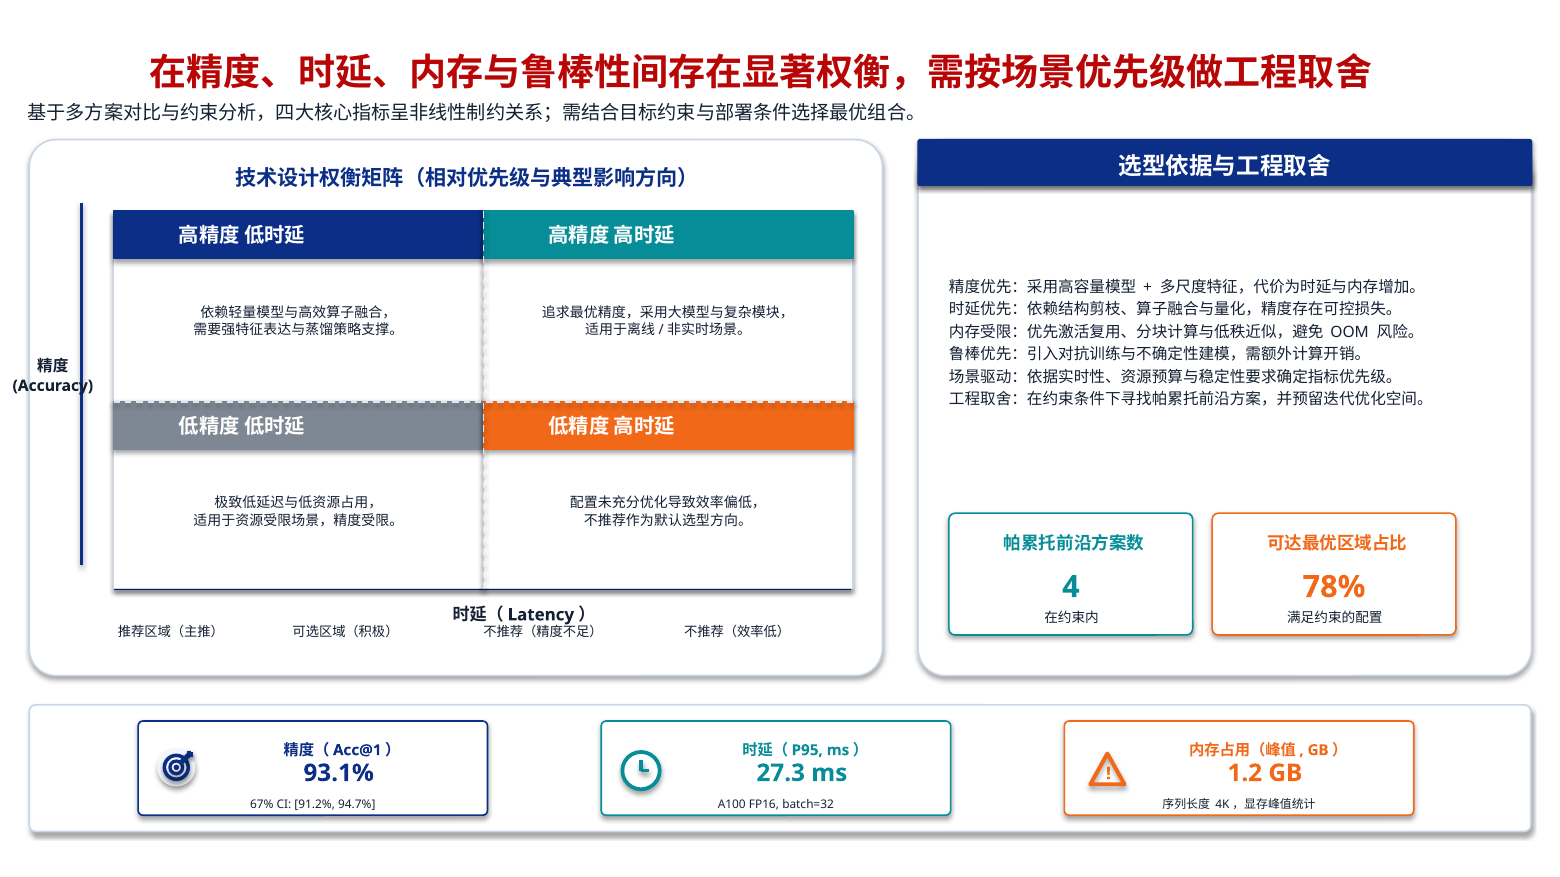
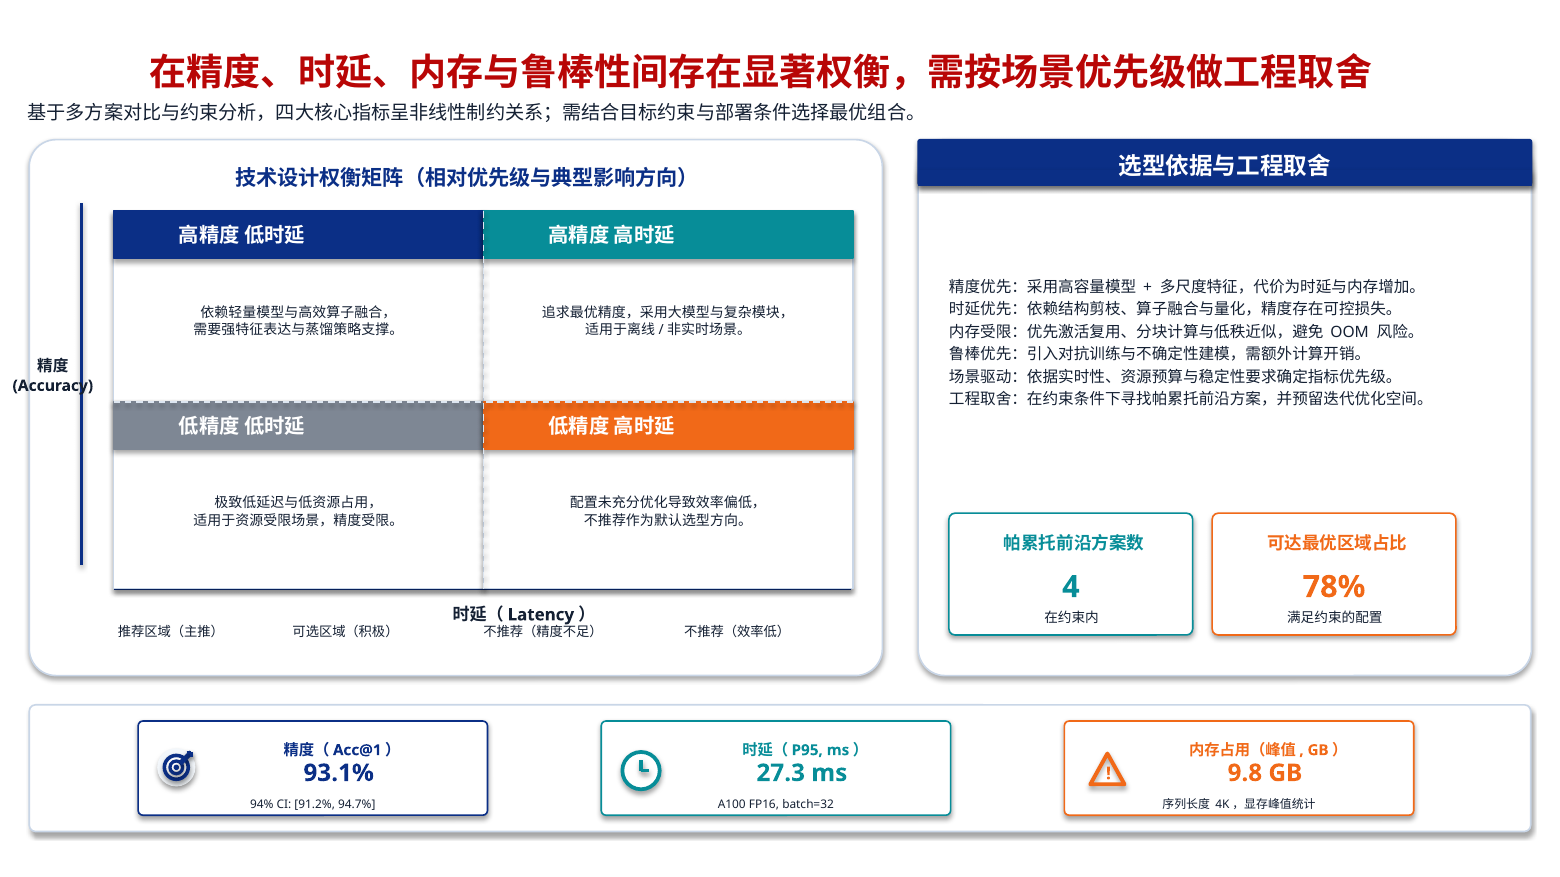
1.2: 1.2 -> 9.8
67%: 67% -> 94%
